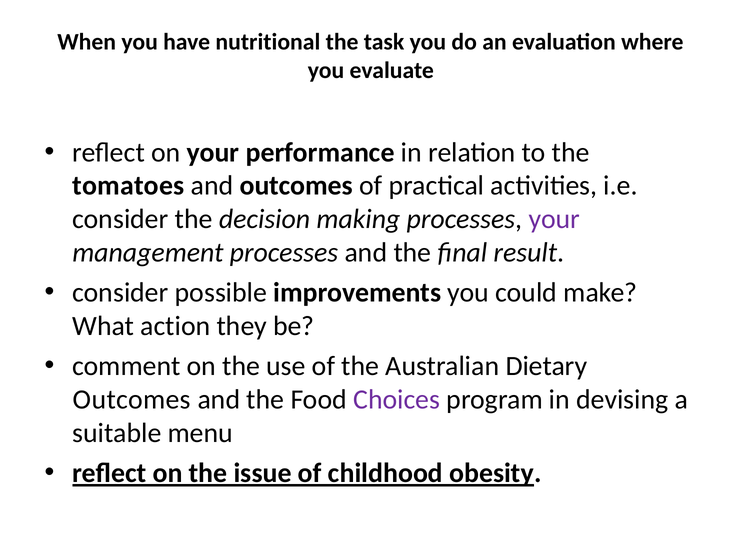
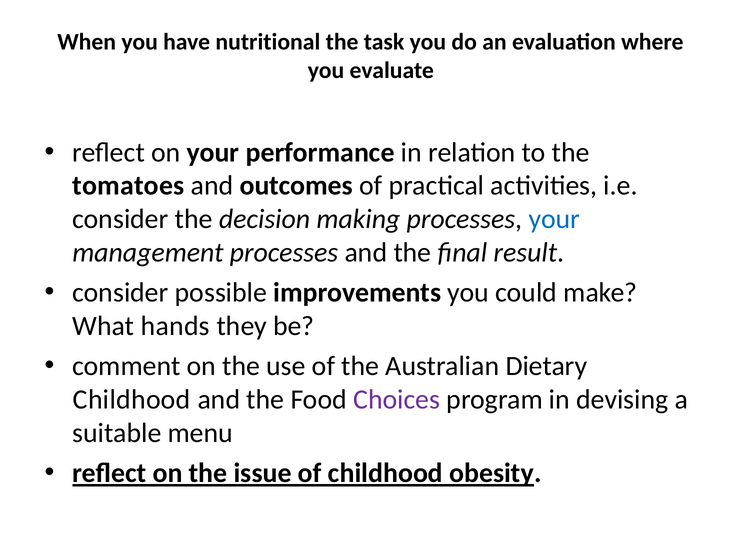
your at (554, 219) colour: purple -> blue
action: action -> hands
Outcomes at (132, 399): Outcomes -> Childhood
